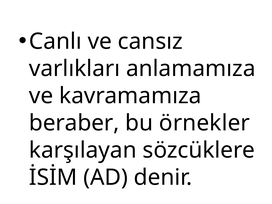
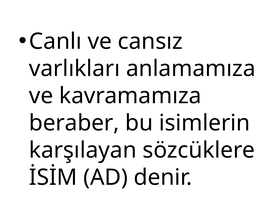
örnekler: örnekler -> isimlerin
